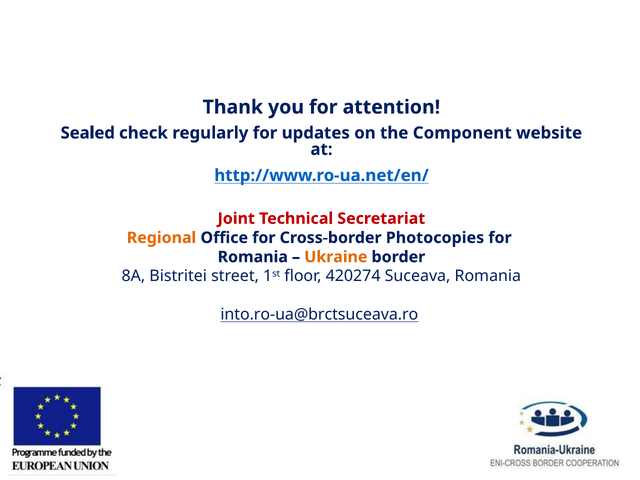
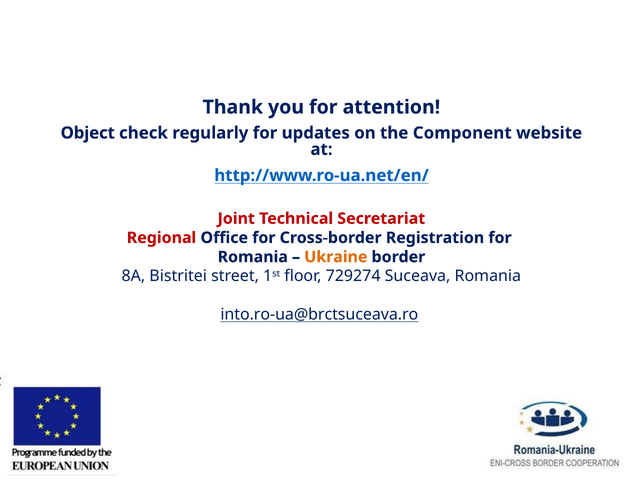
Sealed: Sealed -> Object
Regional colour: orange -> red
Photocopies: Photocopies -> Registration
420274: 420274 -> 729274
